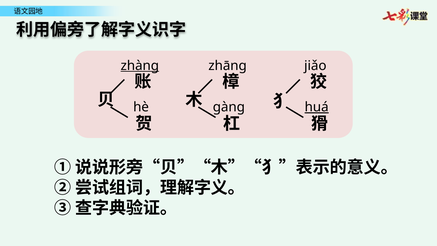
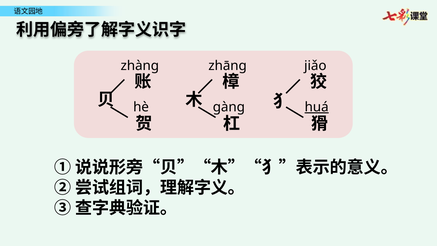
zhàng underline: present -> none
